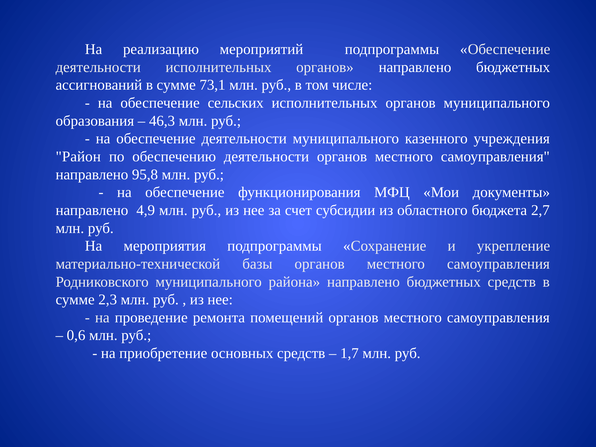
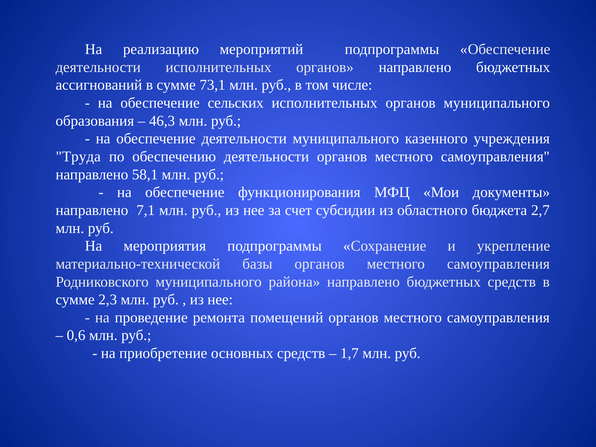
Район: Район -> Труда
95,8: 95,8 -> 58,1
4,9: 4,9 -> 7,1
